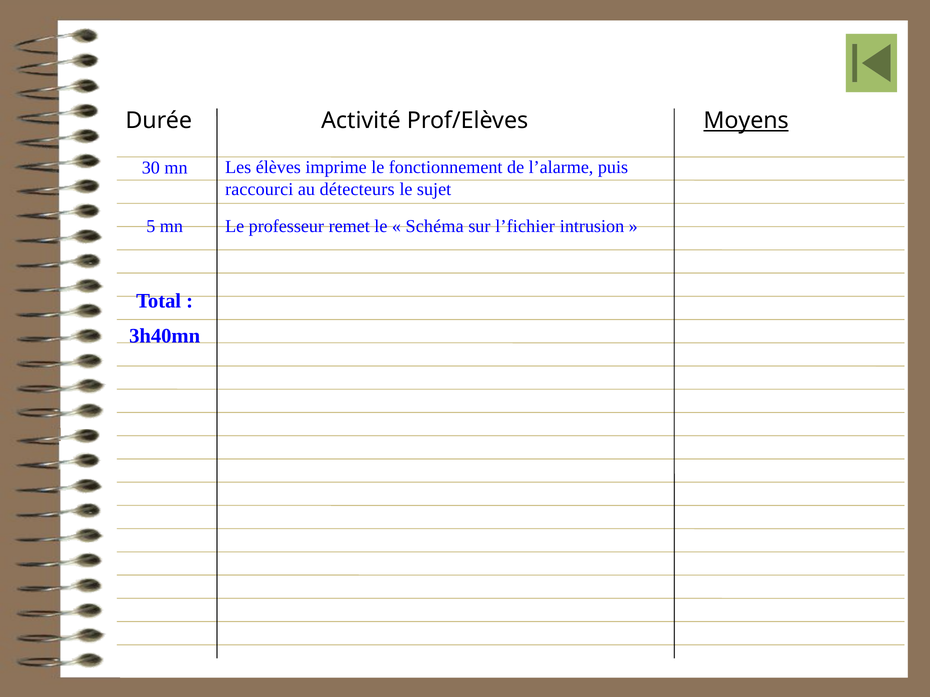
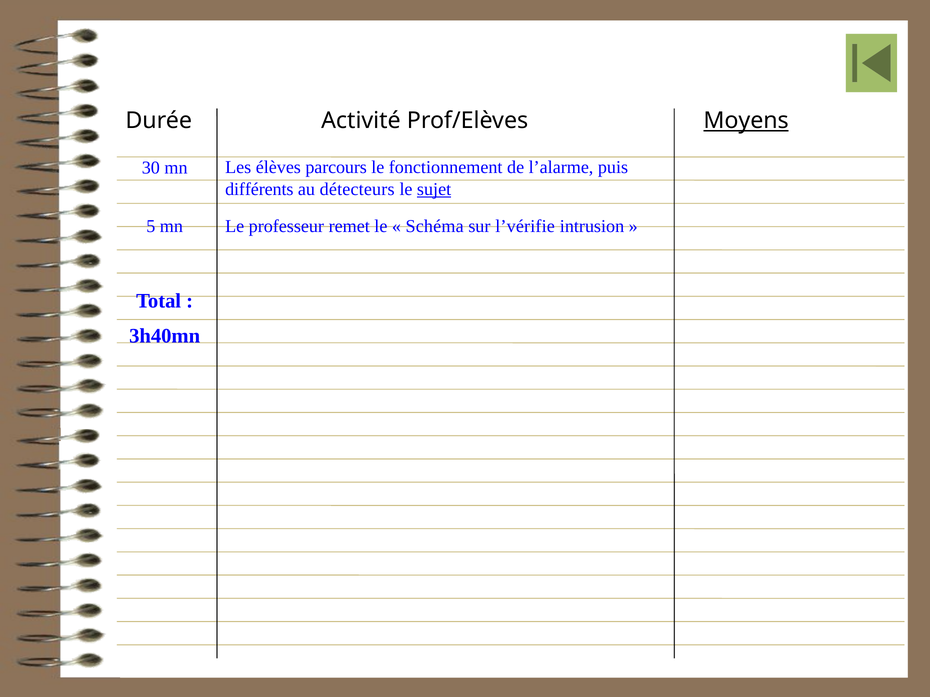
imprime: imprime -> parcours
raccourci: raccourci -> différents
sujet underline: none -> present
l’fichier: l’fichier -> l’vérifie
